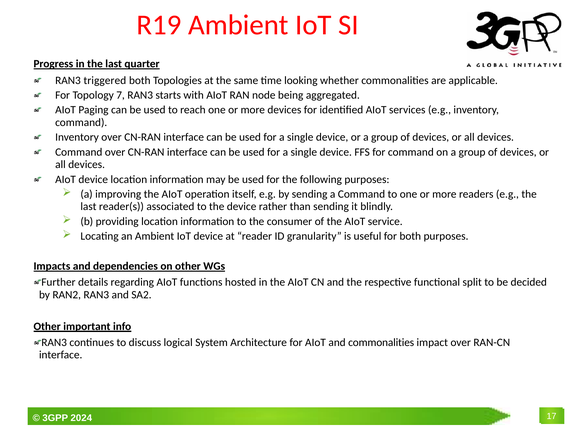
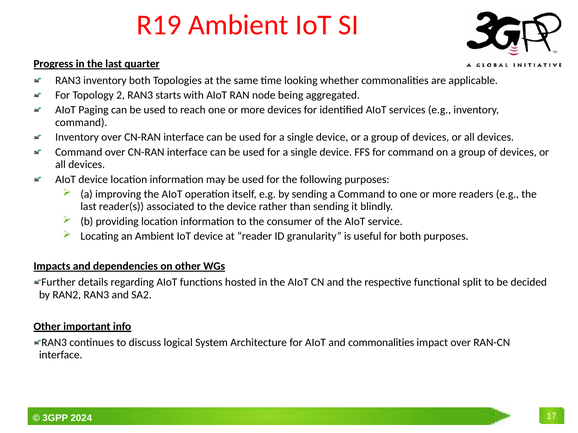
RAN3 triggered: triggered -> inventory
7: 7 -> 2
